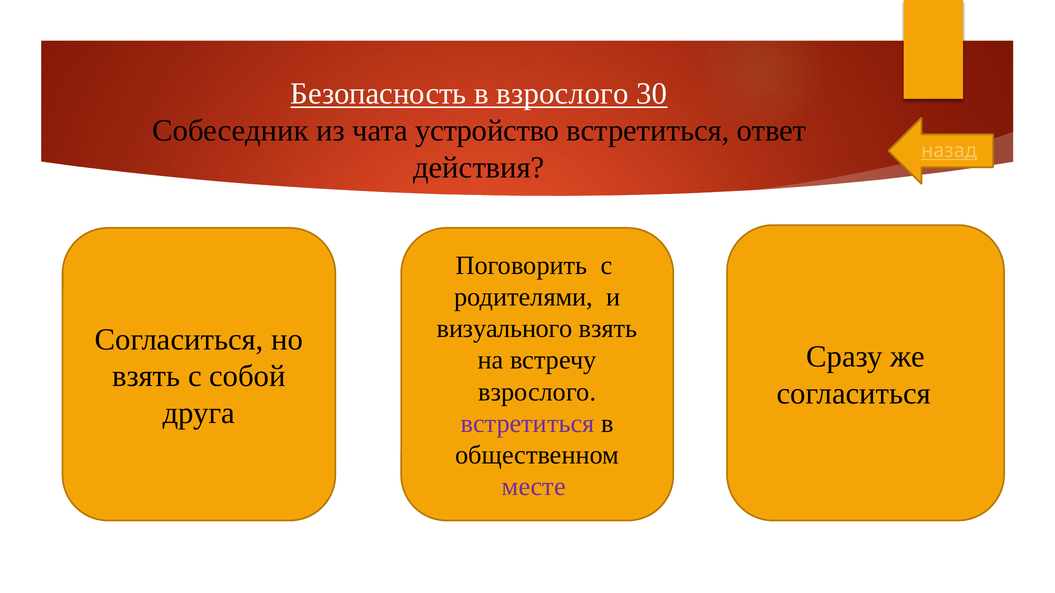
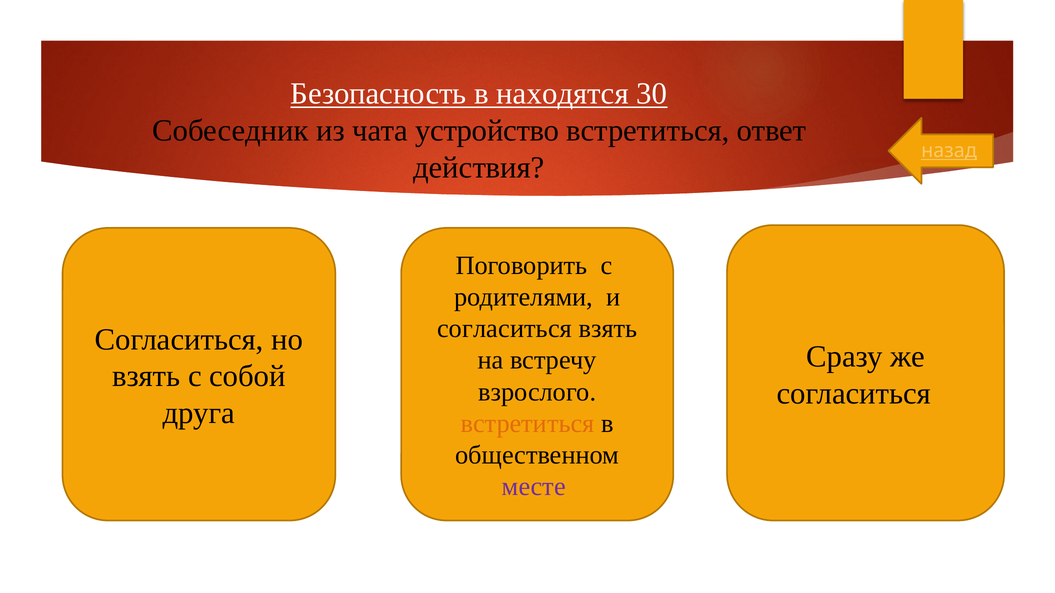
в взрослого: взрослого -> находятся
визуального at (505, 329): визуального -> согласиться
встретиться at (528, 424) colour: purple -> orange
